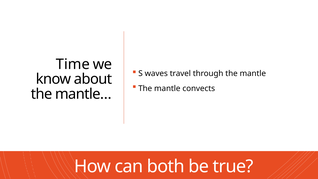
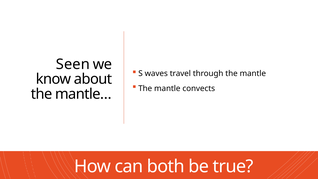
Time: Time -> Seen
